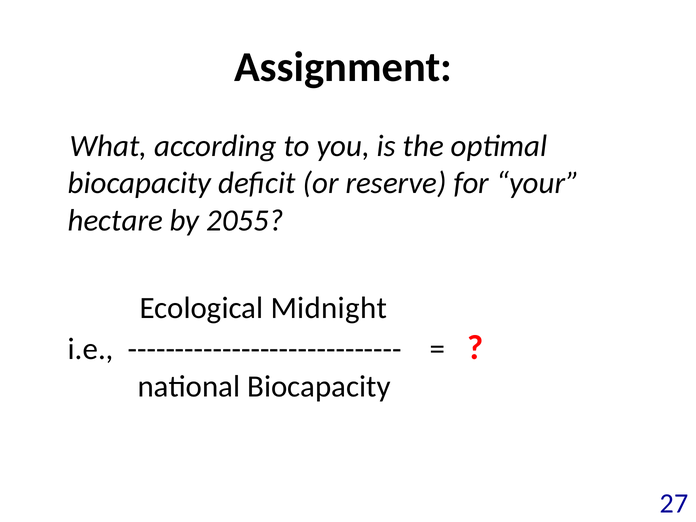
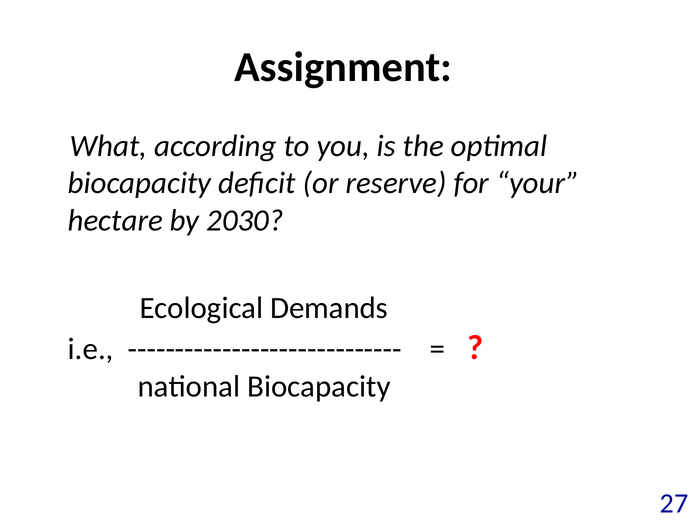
2055: 2055 -> 2030
Midnight: Midnight -> Demands
